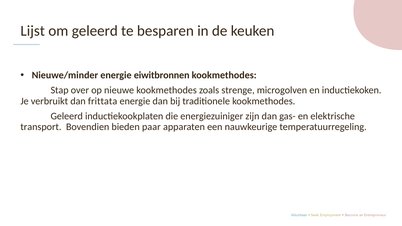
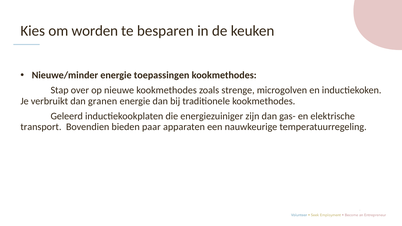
Lijst: Lijst -> Kies
om geleerd: geleerd -> worden
eiwitbronnen: eiwitbronnen -> toepassingen
frittata: frittata -> granen
